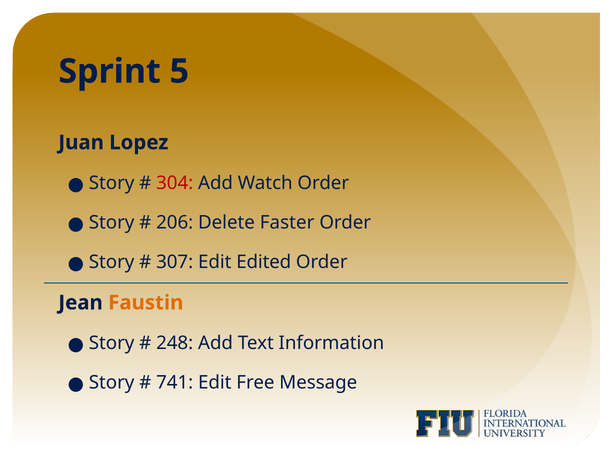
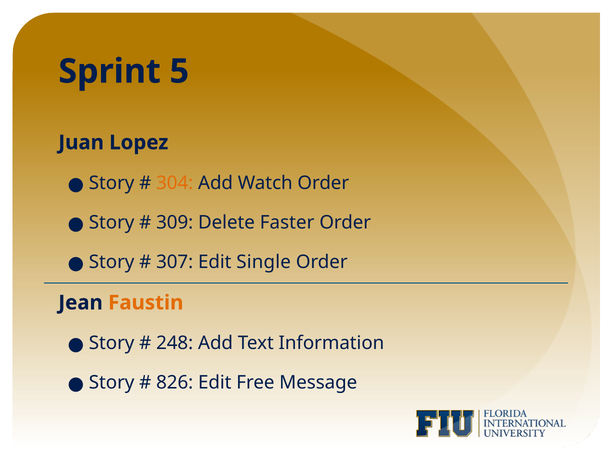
304 colour: red -> orange
206: 206 -> 309
Edited: Edited -> Single
741: 741 -> 826
